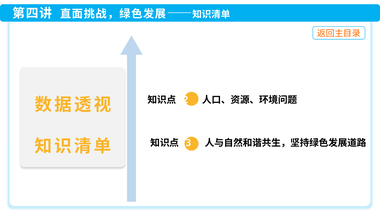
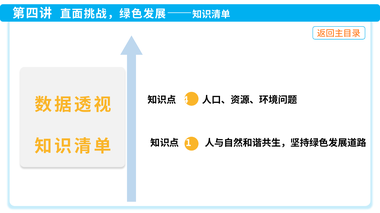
2: 2 -> 4
3: 3 -> 1
